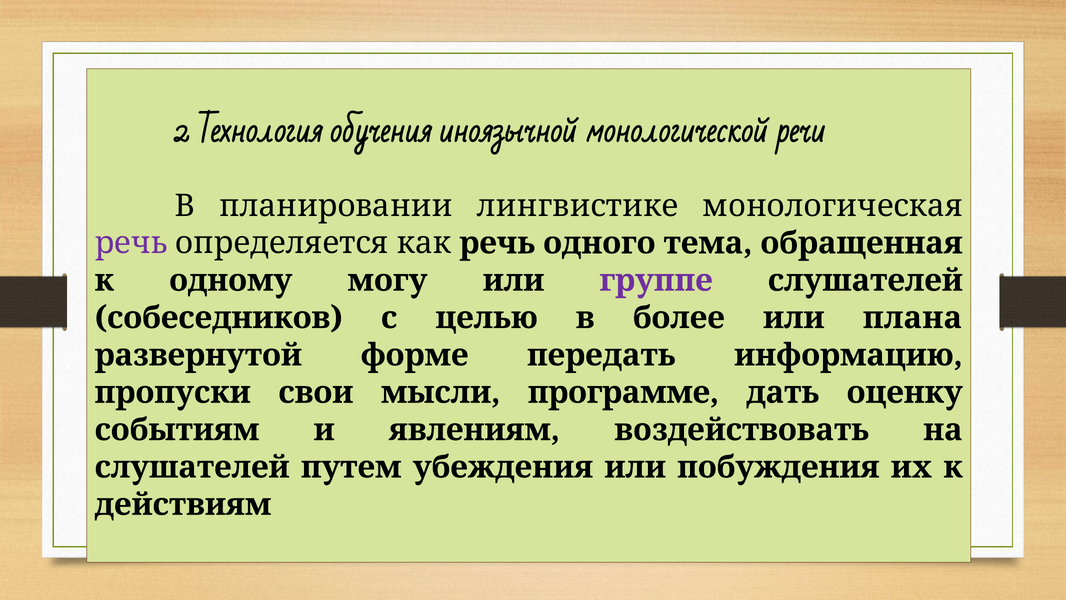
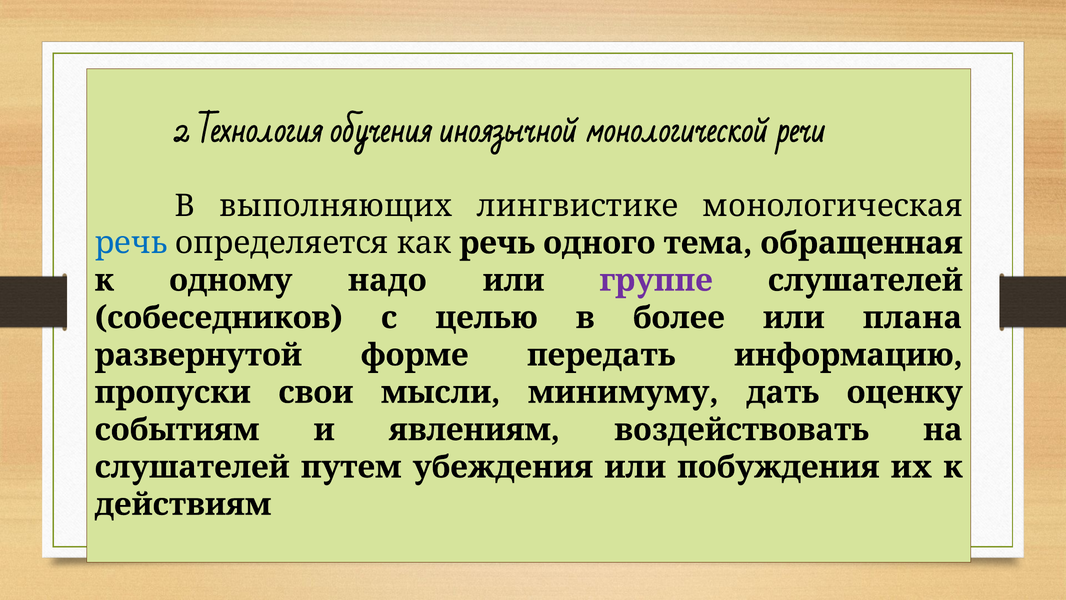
планировании: планировании -> выполняющих
речь at (131, 243) colour: purple -> blue
могу: могу -> надо
программе: программе -> минимуму
